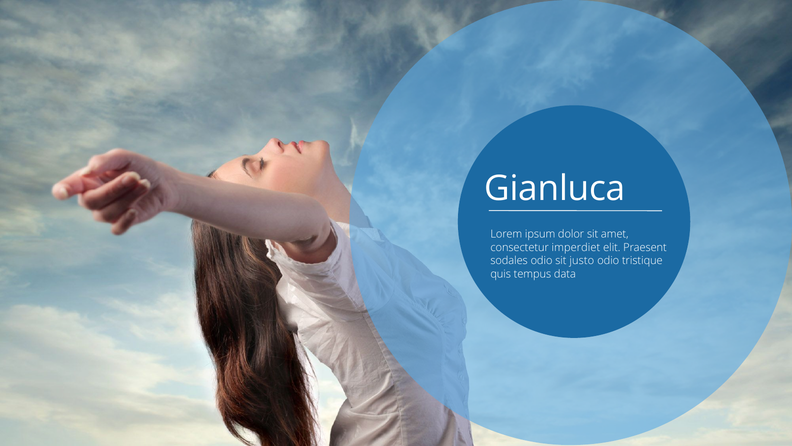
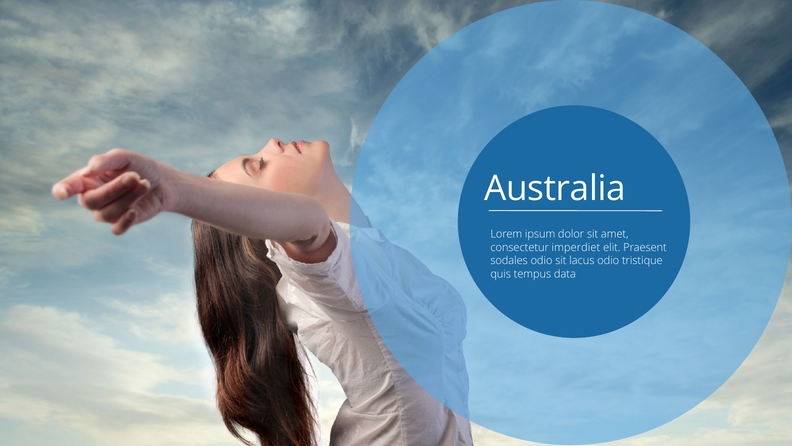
Gianluca: Gianluca -> Australia
justo: justo -> lacus
